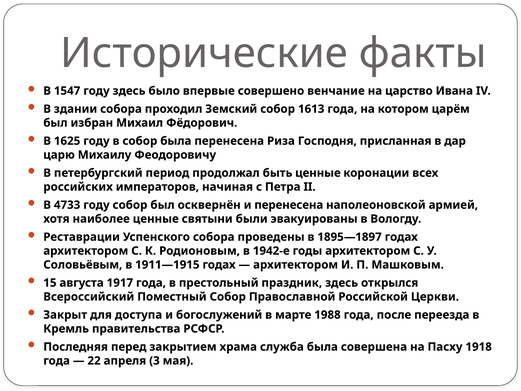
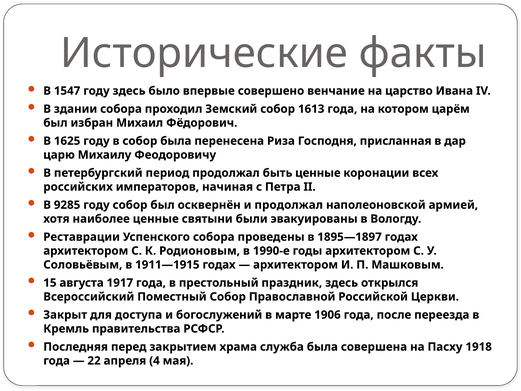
4733: 4733 -> 9285
и перенесена: перенесена -> продолжал
1942-е: 1942-е -> 1990-е
1988: 1988 -> 1906
3: 3 -> 4
